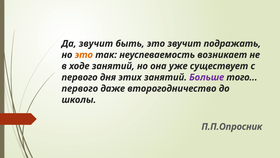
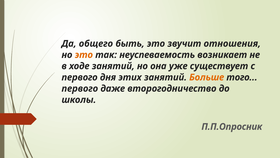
Да звучит: звучит -> общего
подражать: подражать -> отношения
Больше colour: purple -> orange
